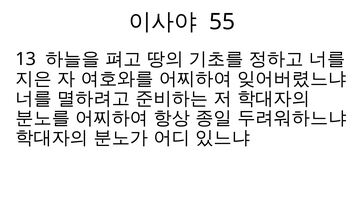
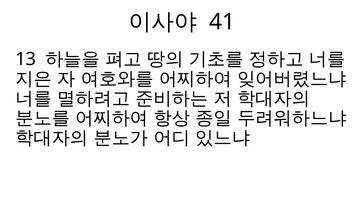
55: 55 -> 41
